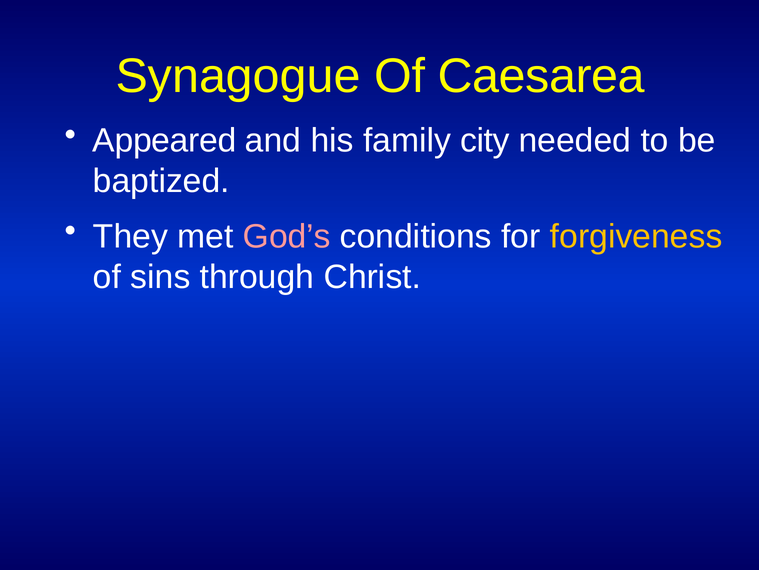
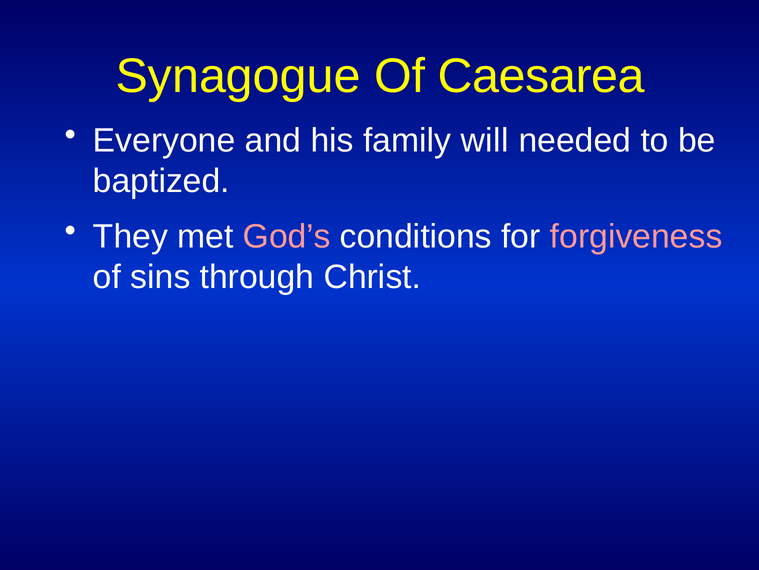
Appeared: Appeared -> Everyone
city: city -> will
forgiveness colour: yellow -> pink
